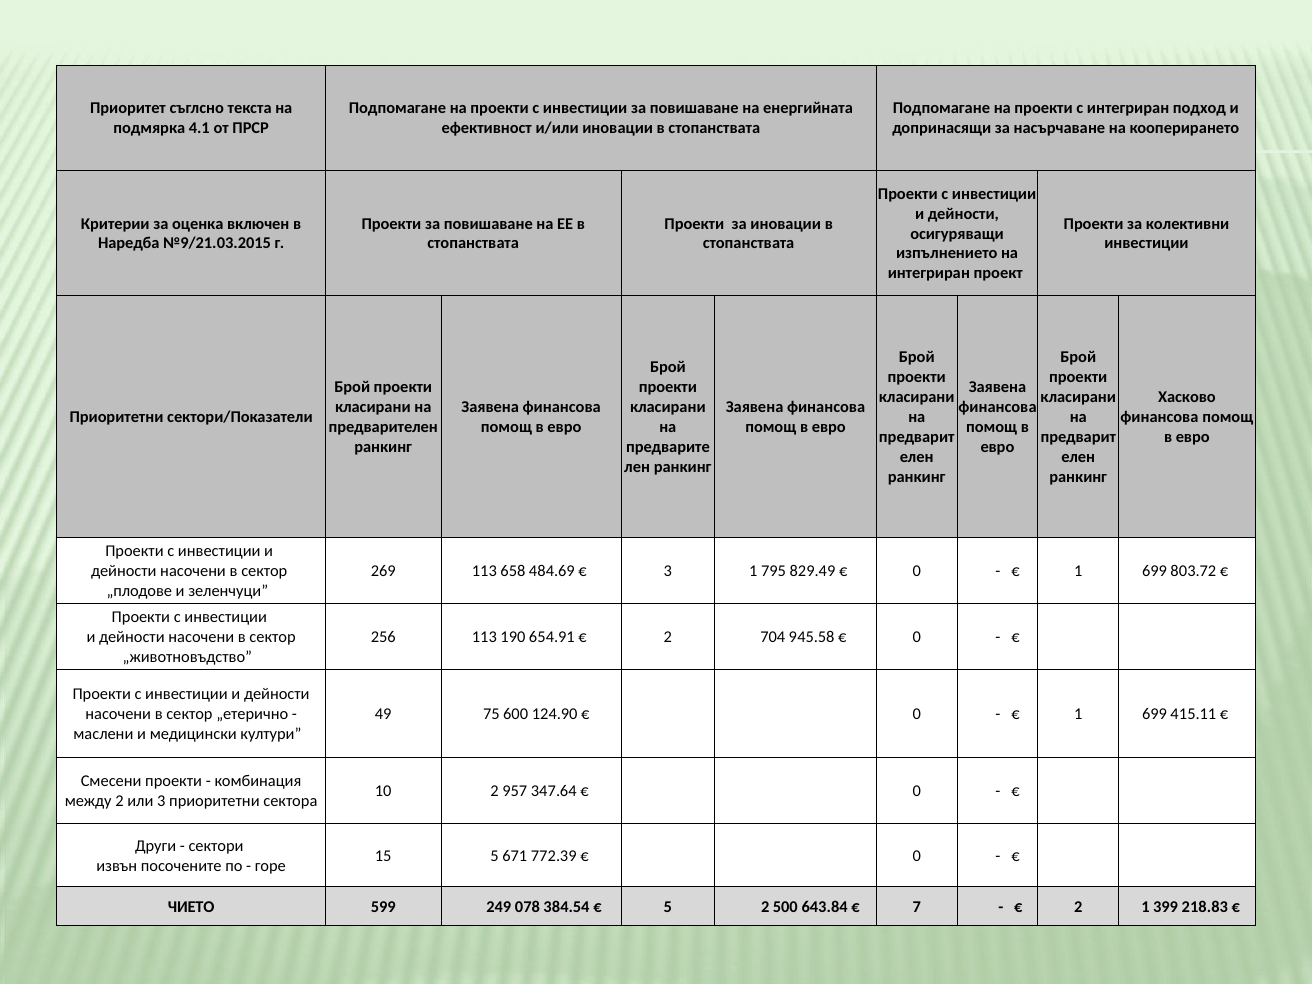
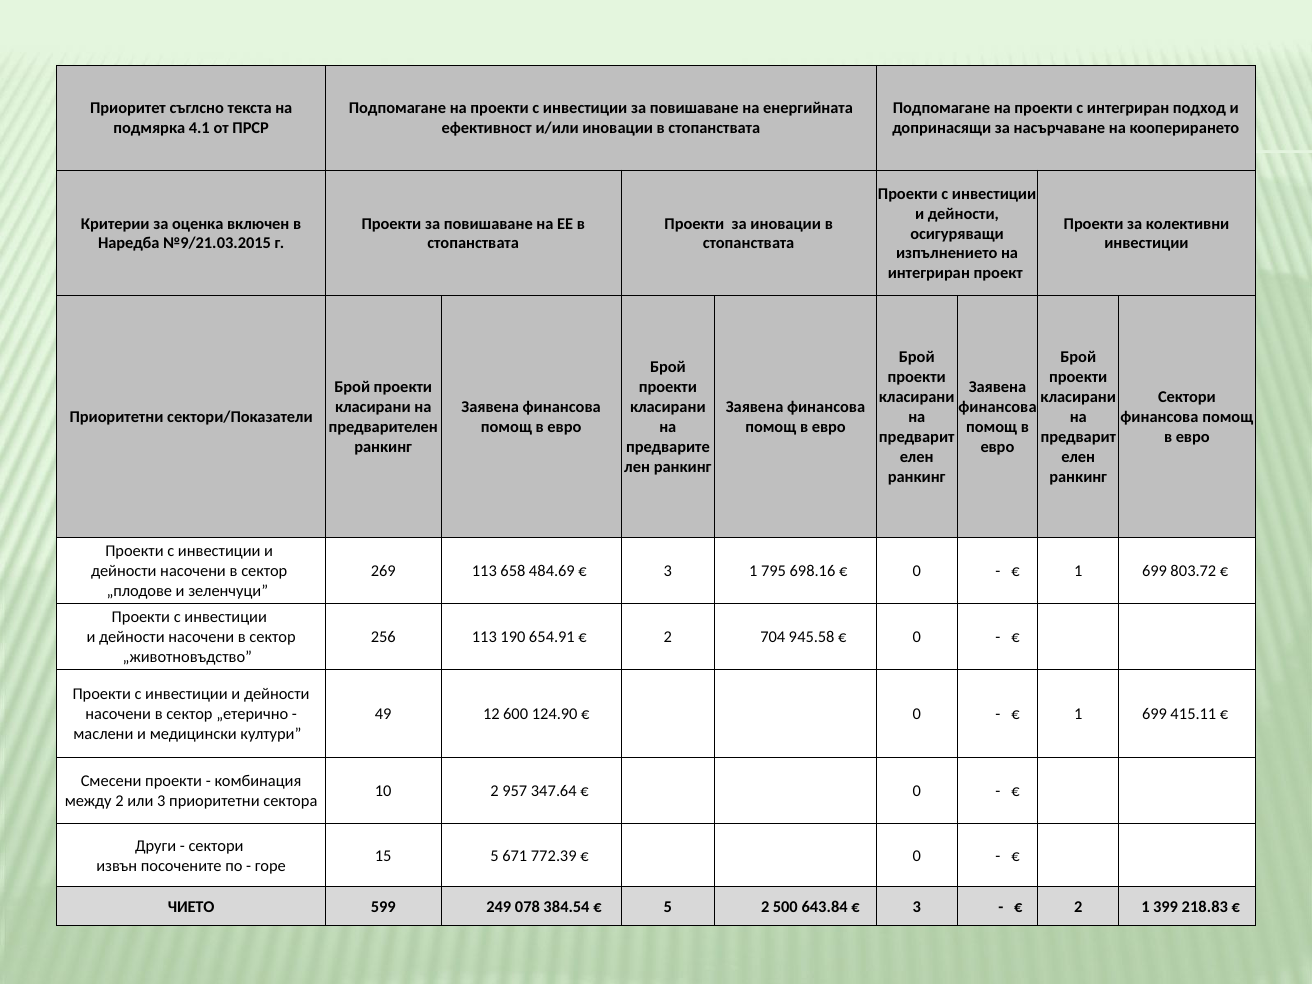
Хасково at (1187, 397): Хасково -> Сектори
829.49: 829.49 -> 698.16
75: 75 -> 12
7 at (917, 907): 7 -> 3
